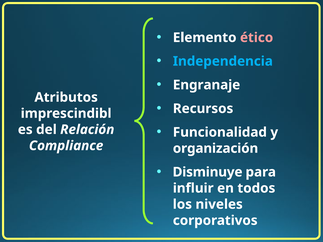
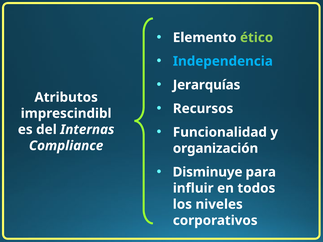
ético colour: pink -> light green
Engranaje: Engranaje -> Jerarquías
Relación: Relación -> Internas
